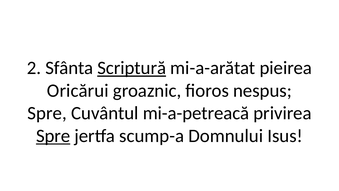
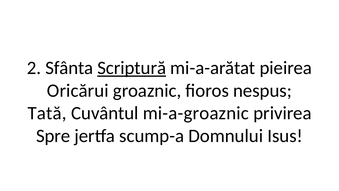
Spre at (47, 113): Spre -> Tată
mi-a-petreacă: mi-a-petreacă -> mi-a-groaznic
Spre at (53, 136) underline: present -> none
